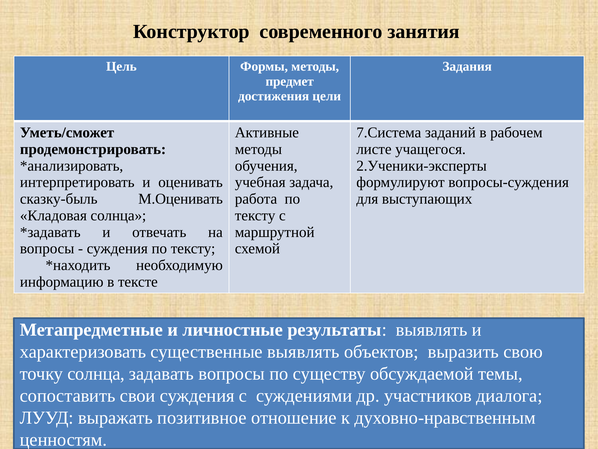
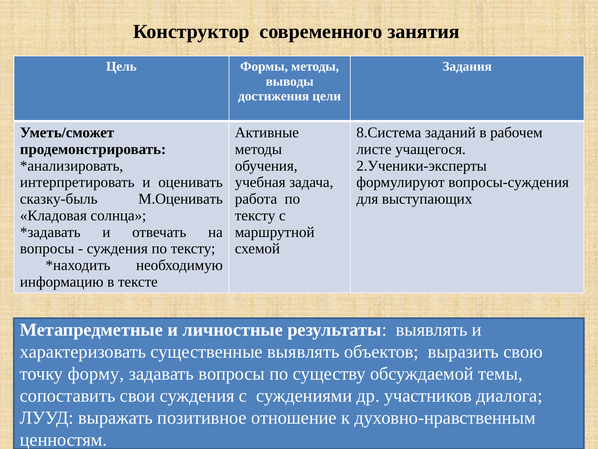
предмет: предмет -> выводы
7.Система: 7.Система -> 8.Система
точку солнца: солнца -> форму
